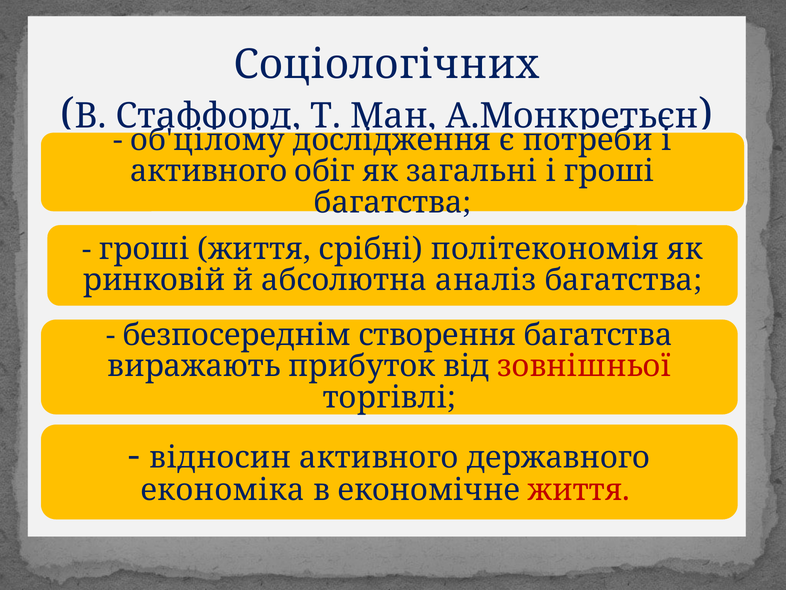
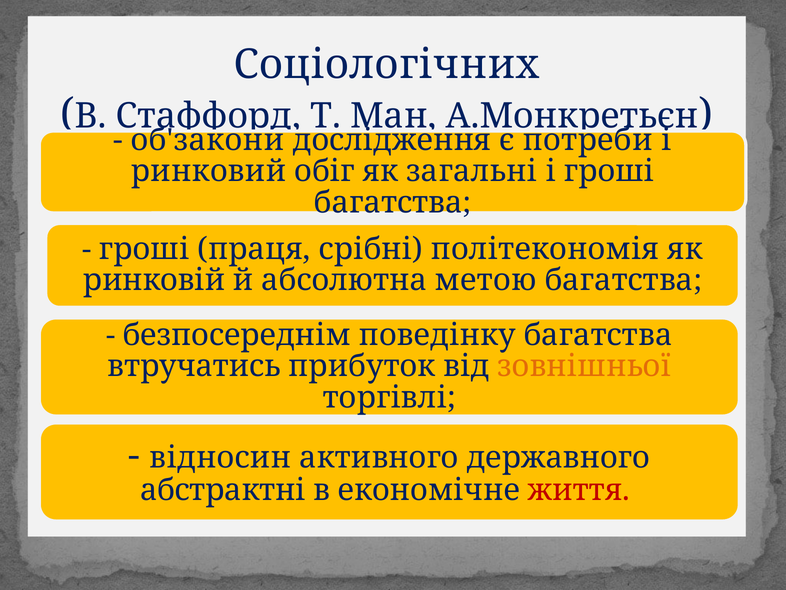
об'цілому: об'цілому -> об'закони
активного at (209, 171): активного -> ринковий
гроші життя: життя -> праця
аналіз: аналіз -> метою
створення: створення -> поведінку
виражають: виражають -> втручатись
зовнішньої colour: red -> orange
економіка: економіка -> абстрактні
